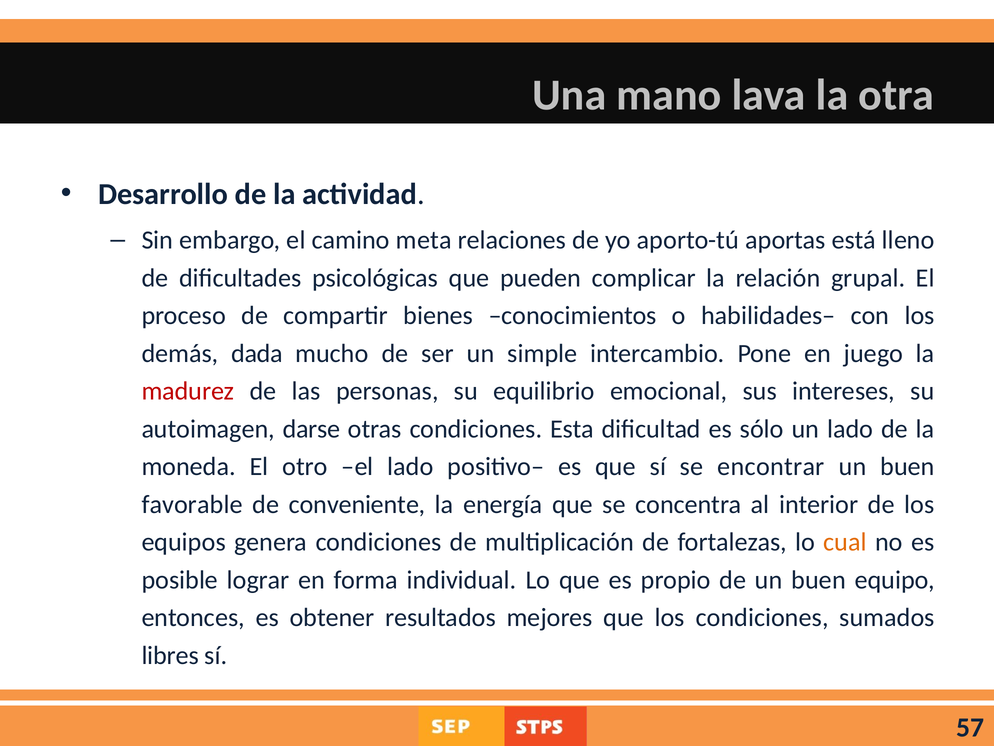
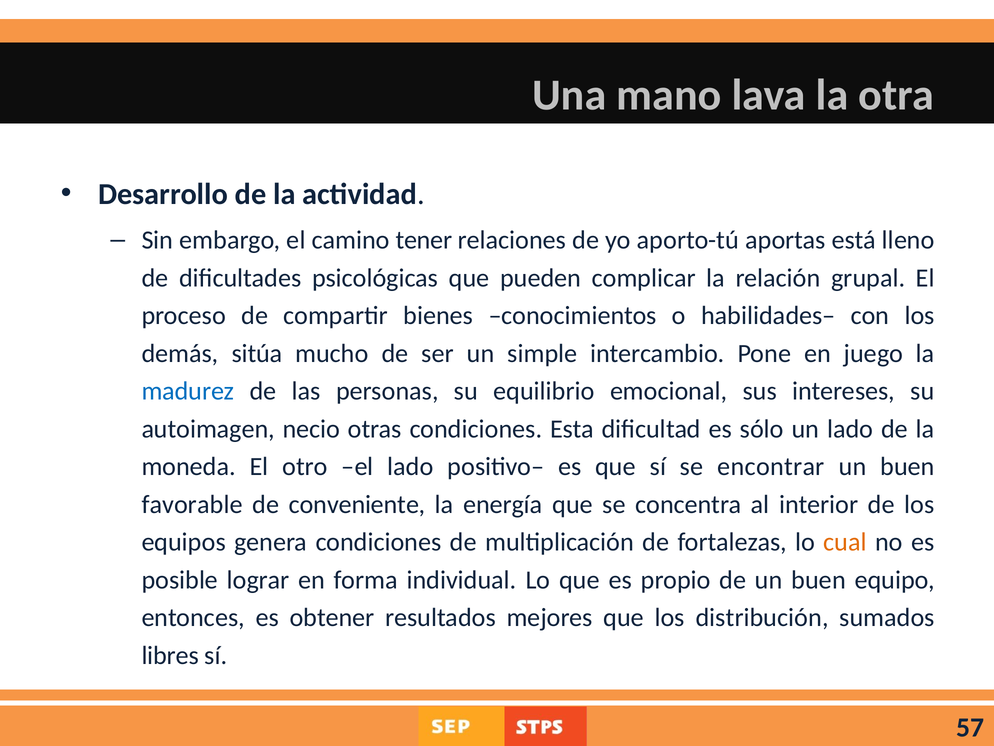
meta: meta -> tener
dada: dada -> sitúa
madurez colour: red -> blue
darse: darse -> necio
los condiciones: condiciones -> distribución
